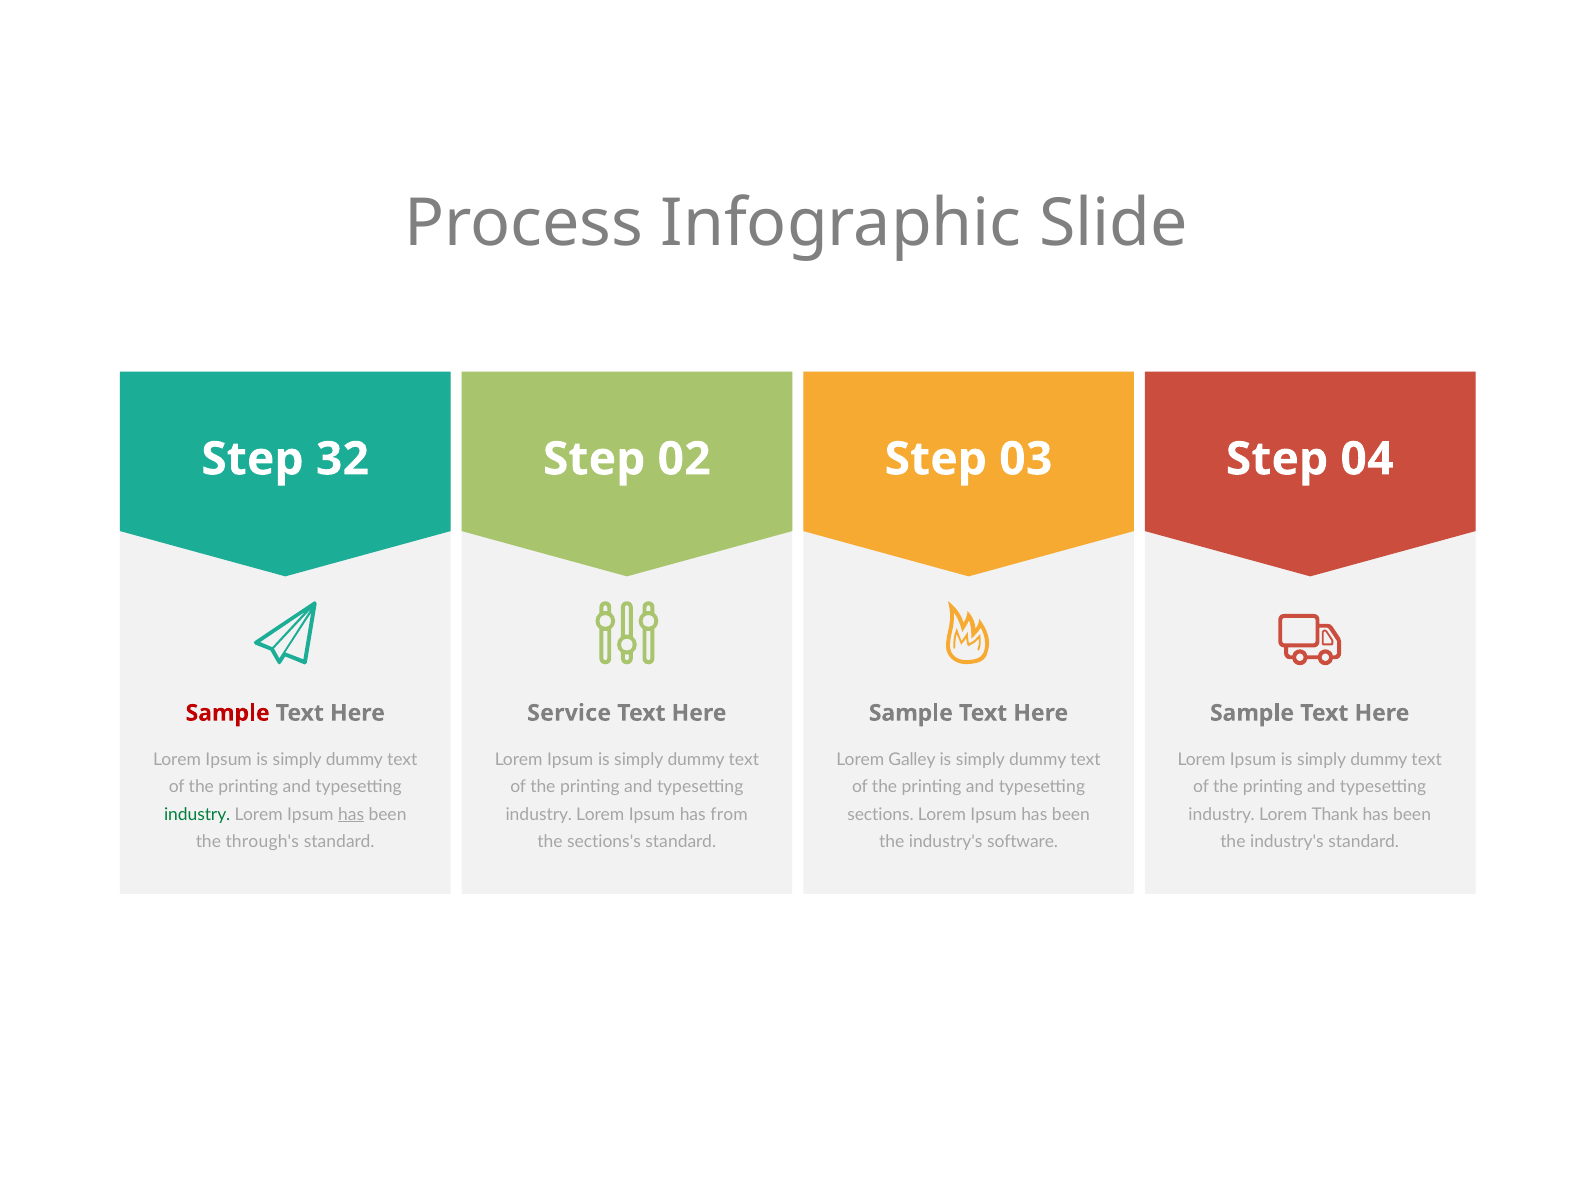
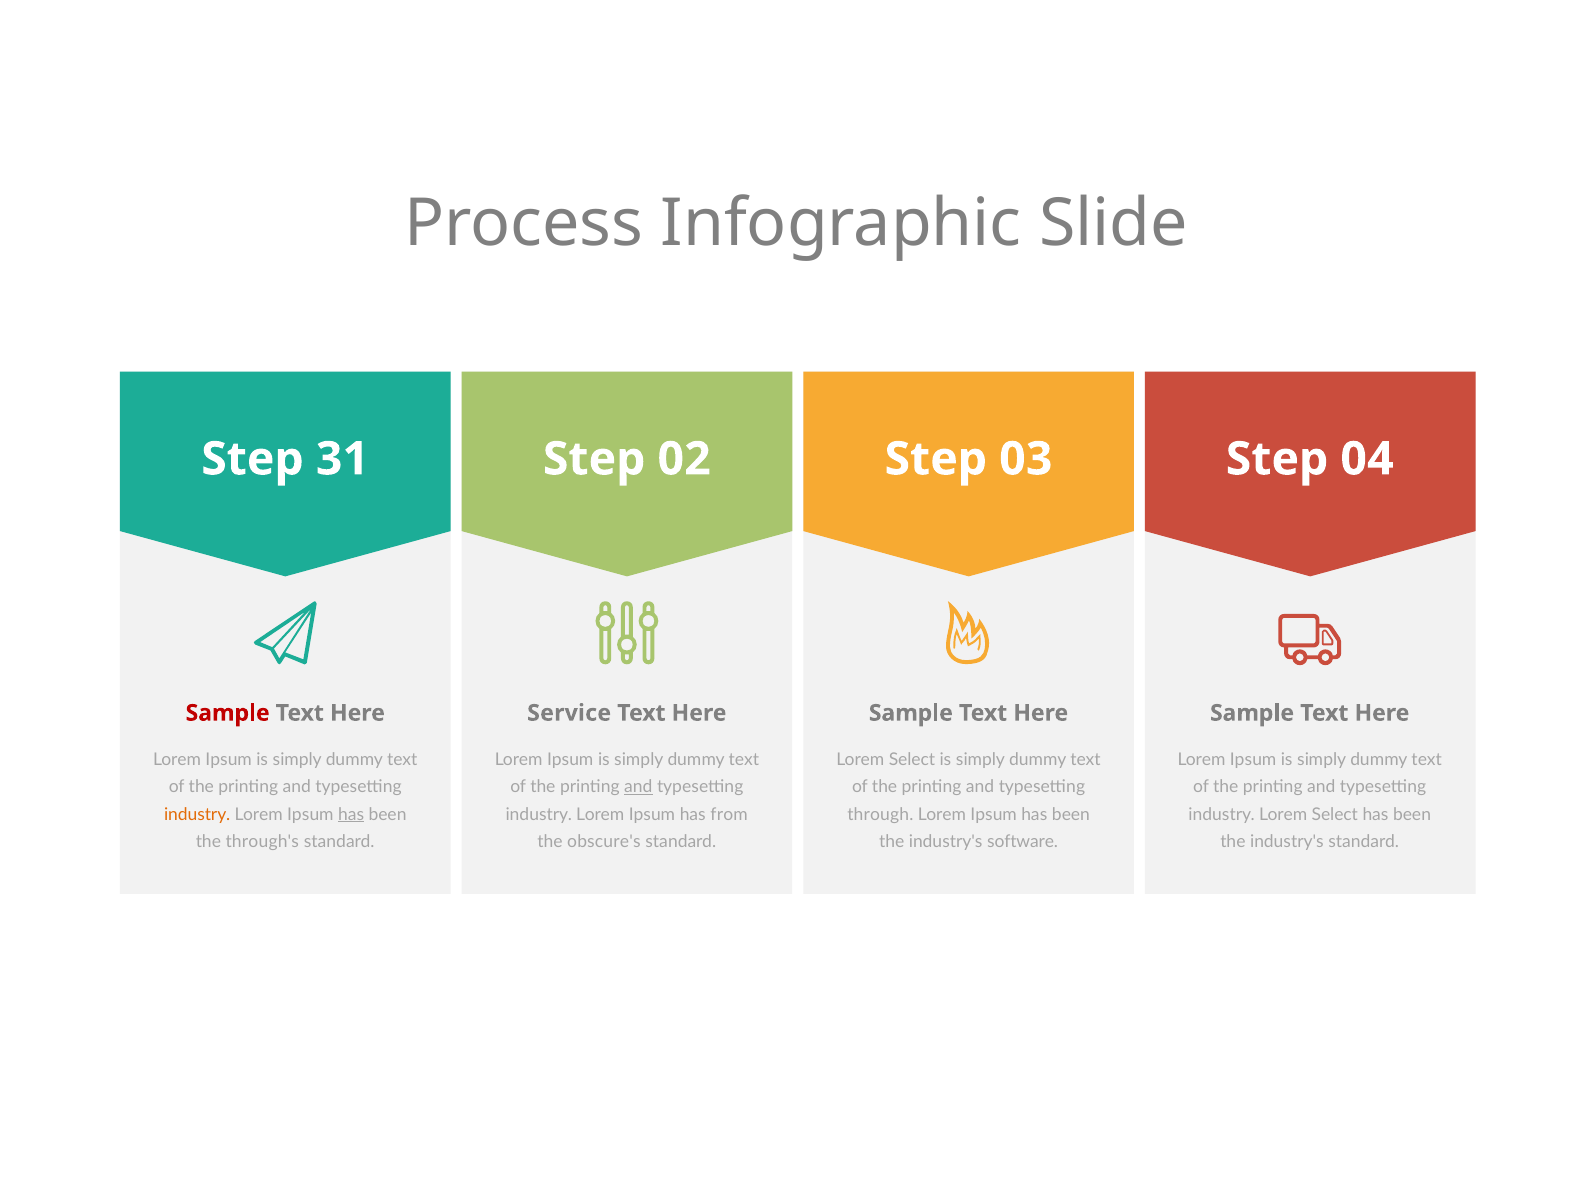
32: 32 -> 31
Galley at (912, 759): Galley -> Select
and at (638, 787) underline: none -> present
industry at (197, 814) colour: green -> orange
sections: sections -> through
industry Lorem Thank: Thank -> Select
sections's: sections's -> obscure's
